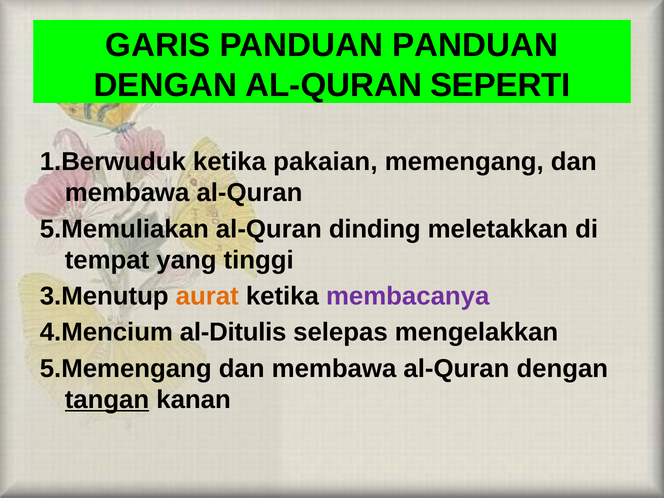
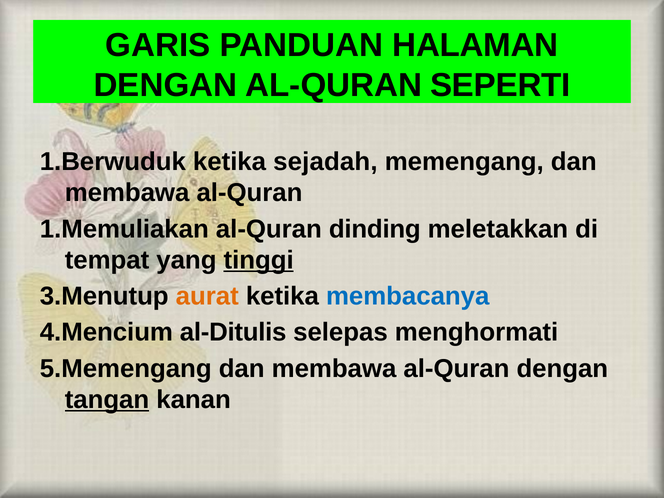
PANDUAN PANDUAN: PANDUAN -> HALAMAN
pakaian: pakaian -> sejadah
5.Memuliakan: 5.Memuliakan -> 1.Memuliakan
tinggi underline: none -> present
membacanya colour: purple -> blue
mengelakkan: mengelakkan -> menghormati
